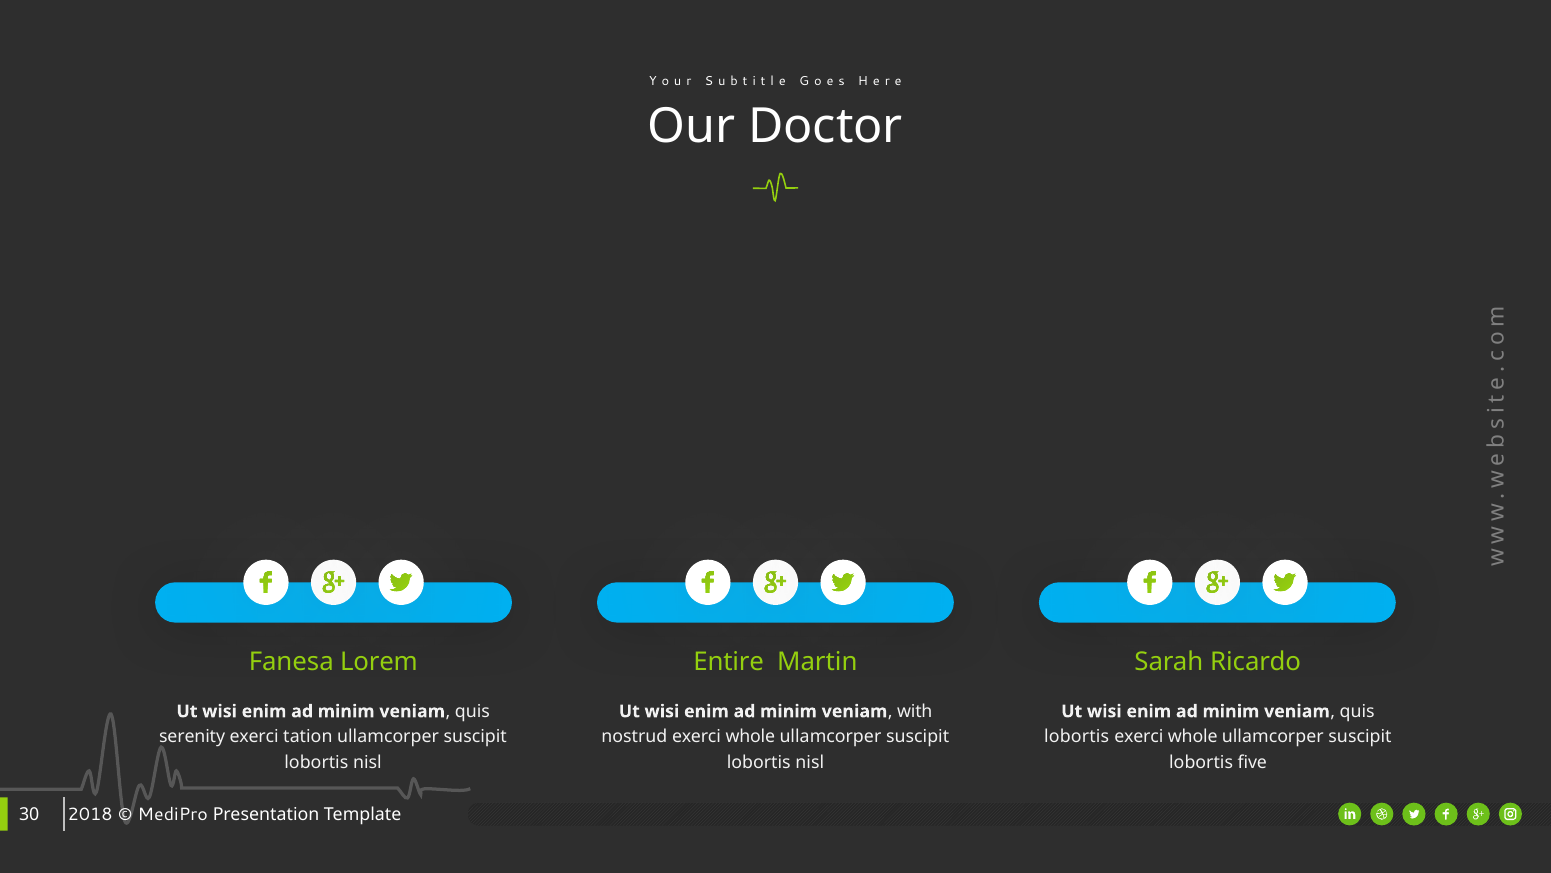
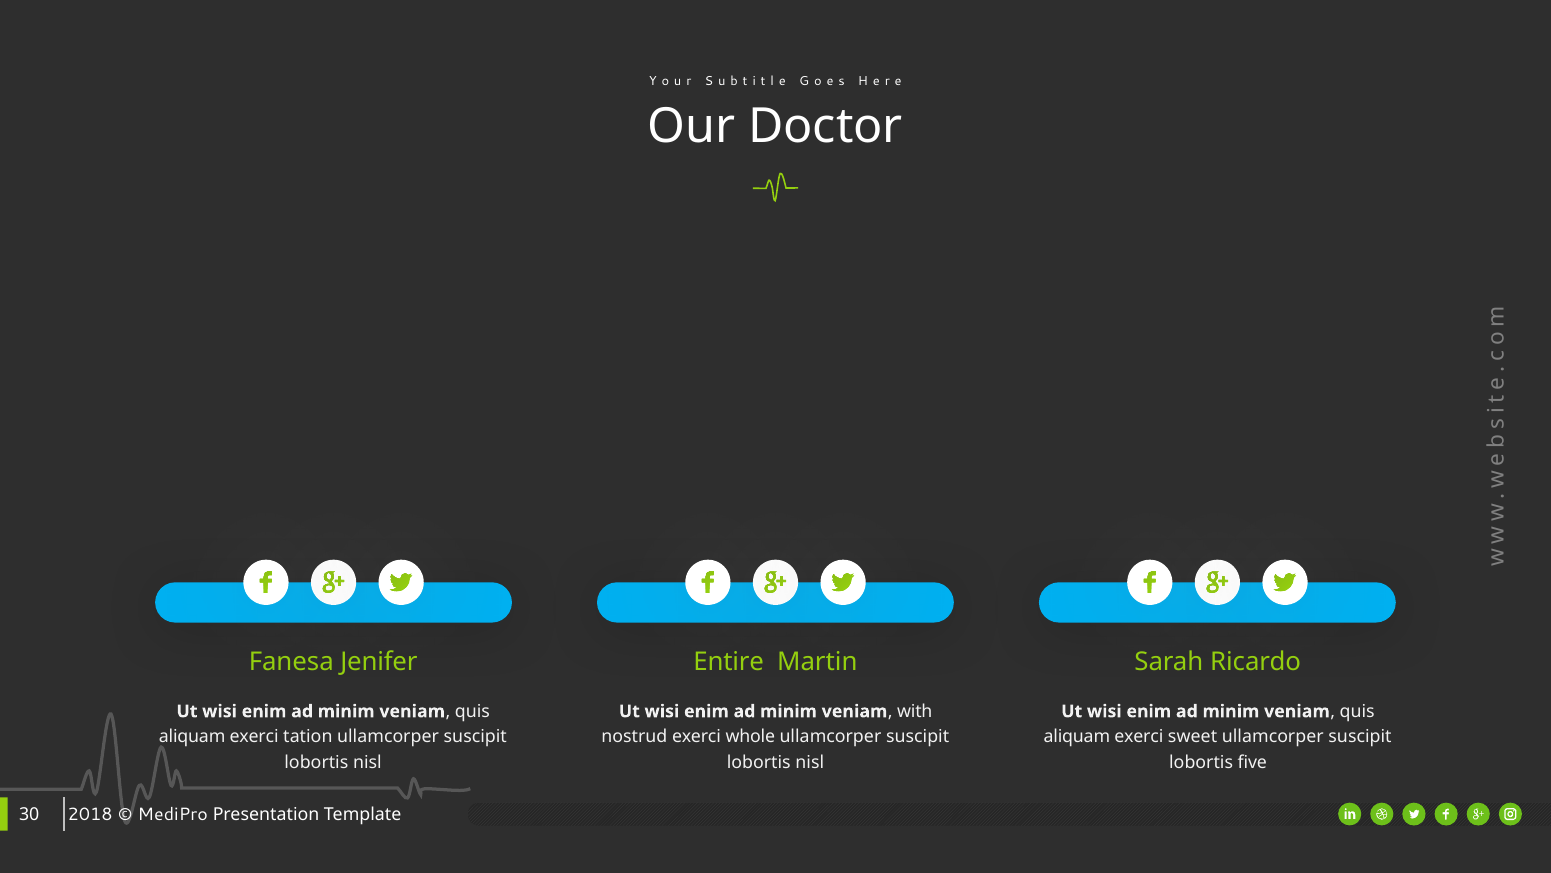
Lorem: Lorem -> Jenifer
serenity at (192, 737): serenity -> aliquam
lobortis at (1077, 737): lobortis -> aliquam
whole at (1193, 737): whole -> sweet
